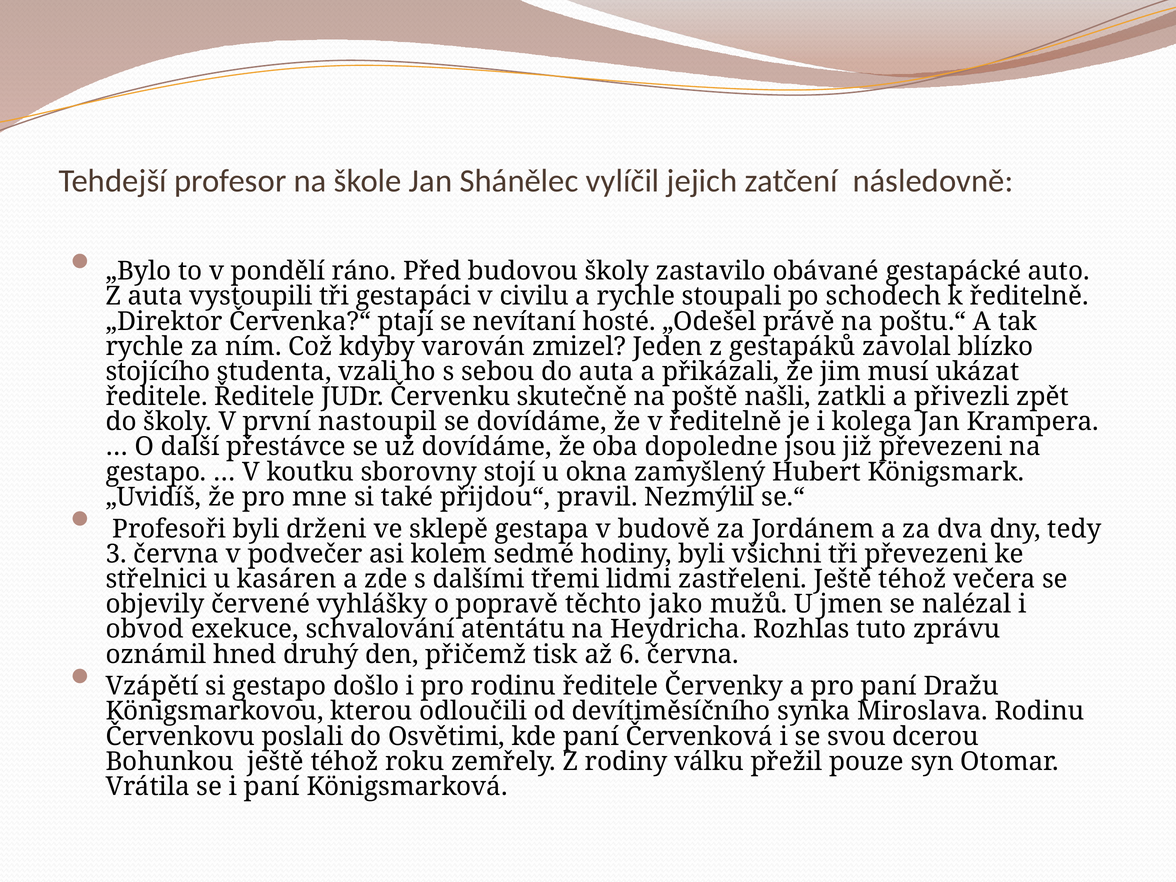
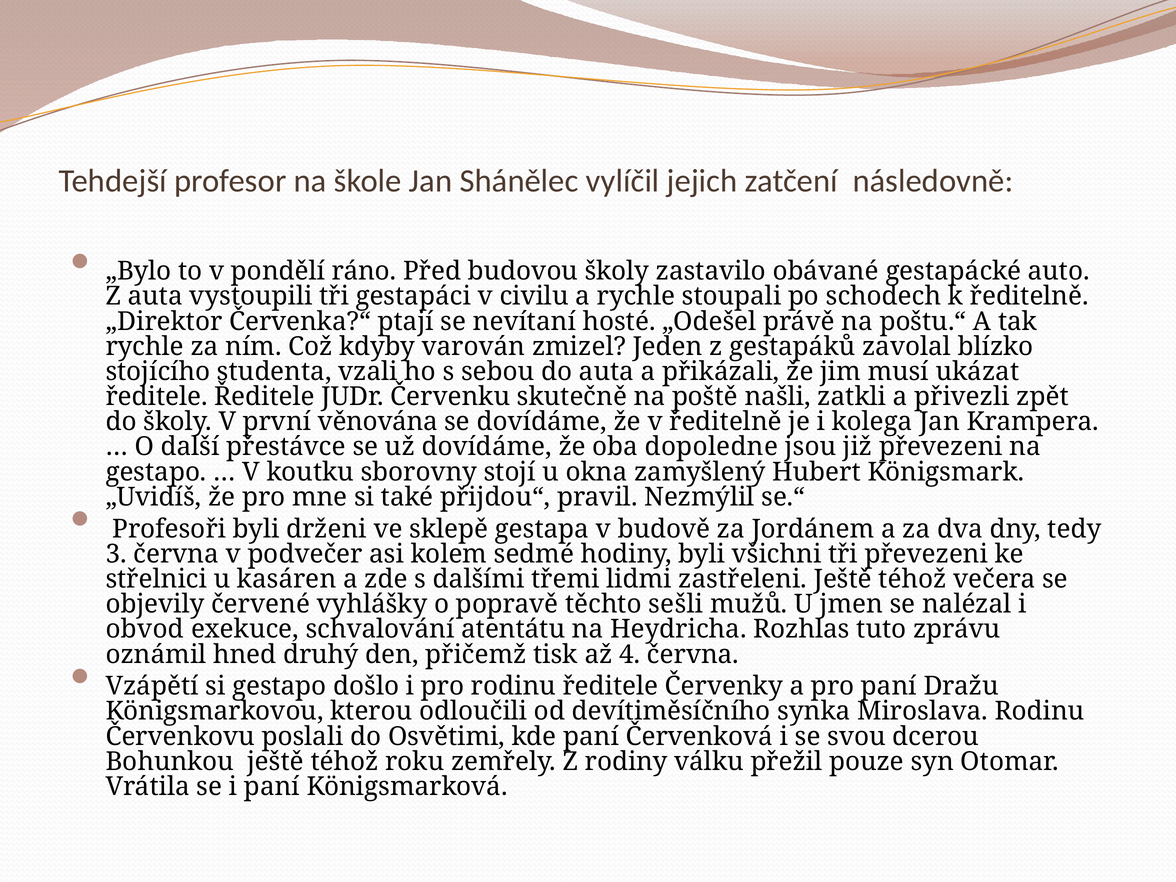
nastoupil: nastoupil -> věnována
jako: jako -> sešli
6: 6 -> 4
